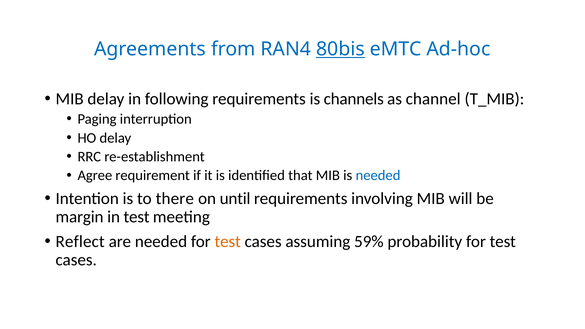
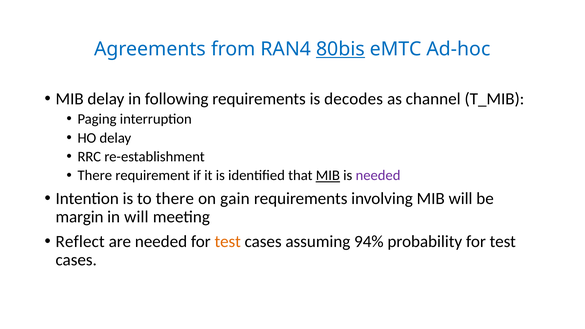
channels: channels -> decodes
Agree at (95, 176): Agree -> There
MIB at (328, 176) underline: none -> present
needed at (378, 176) colour: blue -> purple
until: until -> gain
in test: test -> will
59%: 59% -> 94%
